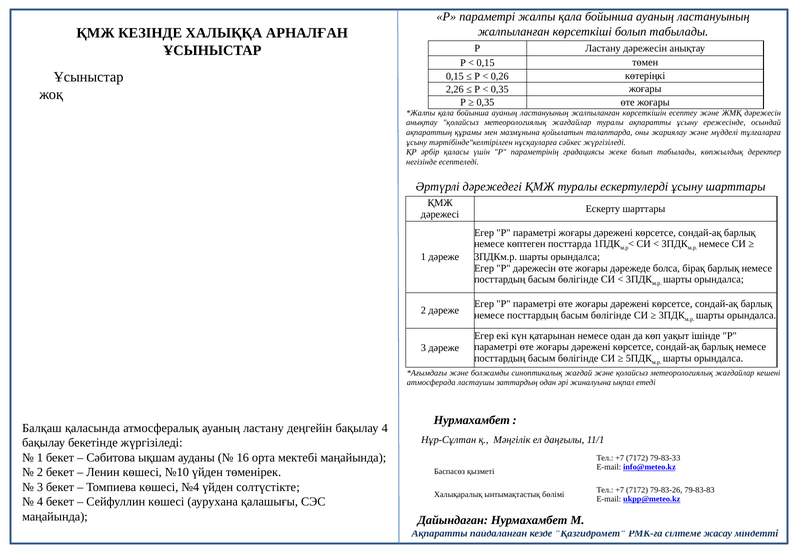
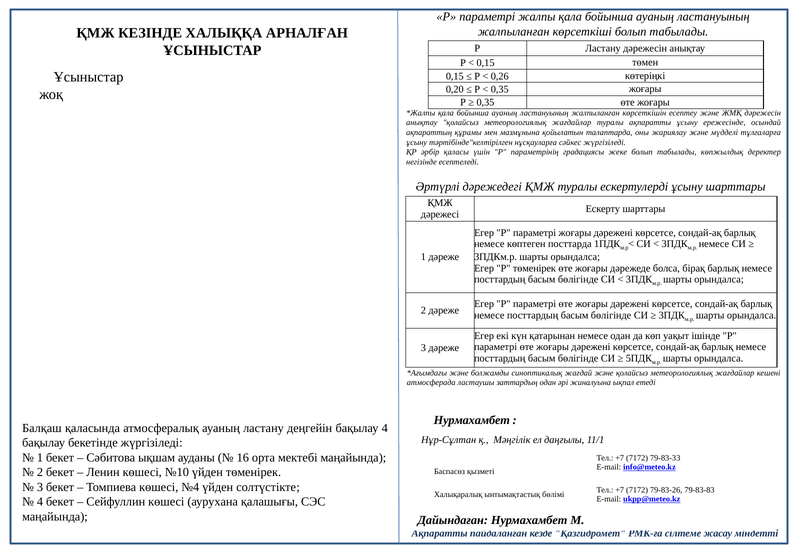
2,26: 2,26 -> 0,20
P дәрежесін: дәрежесін -> төменірек
